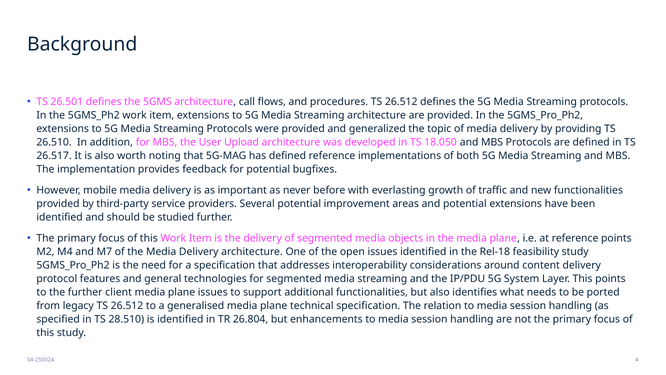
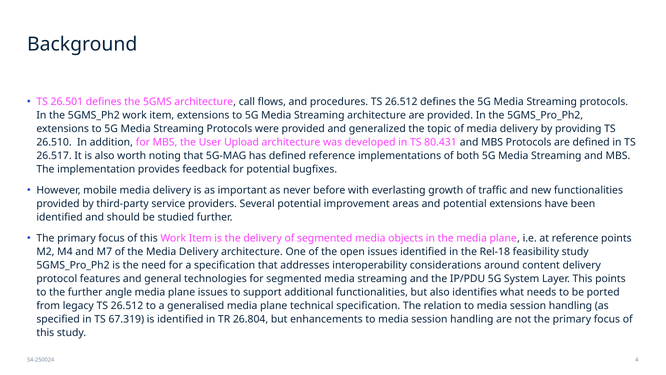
18.050: 18.050 -> 80.431
client: client -> angle
28.510: 28.510 -> 67.319
